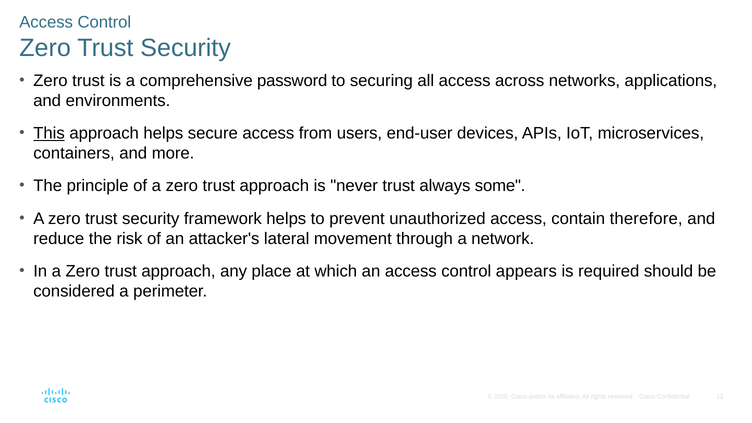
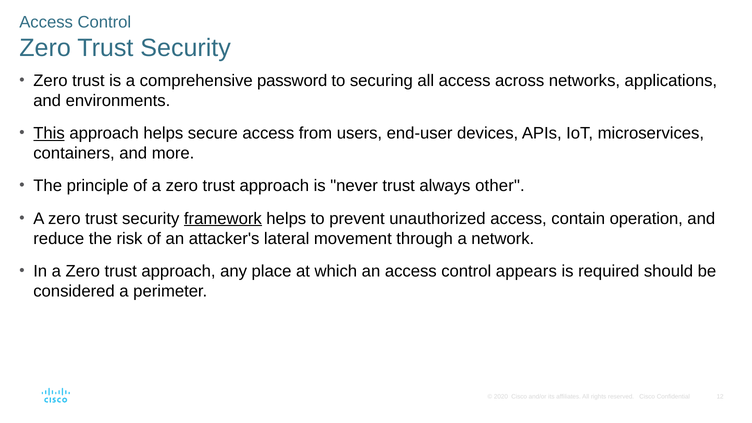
some: some -> other
framework underline: none -> present
therefore: therefore -> operation
